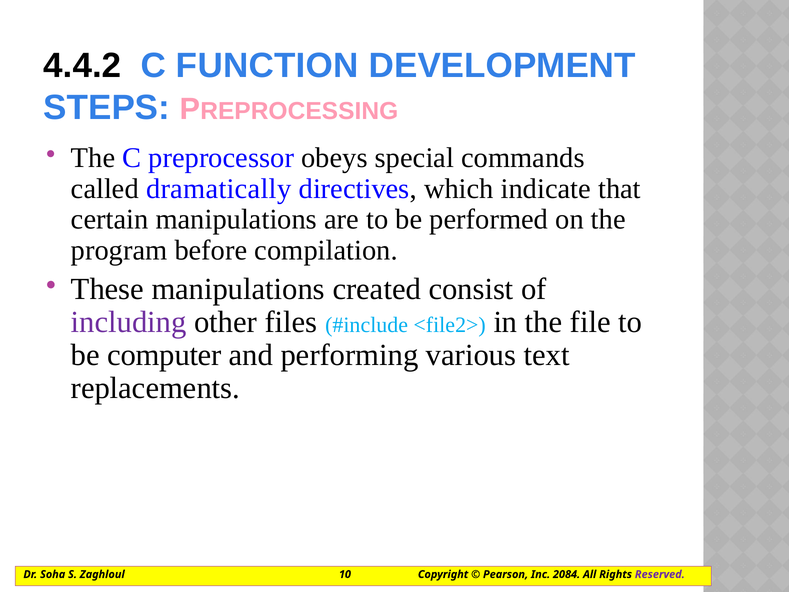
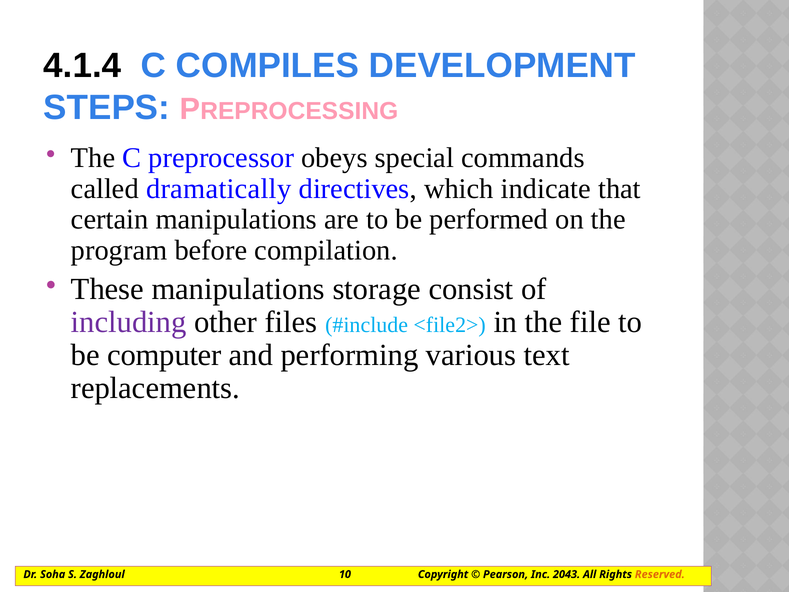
4.4.2: 4.4.2 -> 4.1.4
FUNCTION: FUNCTION -> COMPILES
created: created -> storage
2084: 2084 -> 2043
Reserved at (660, 574) colour: purple -> orange
